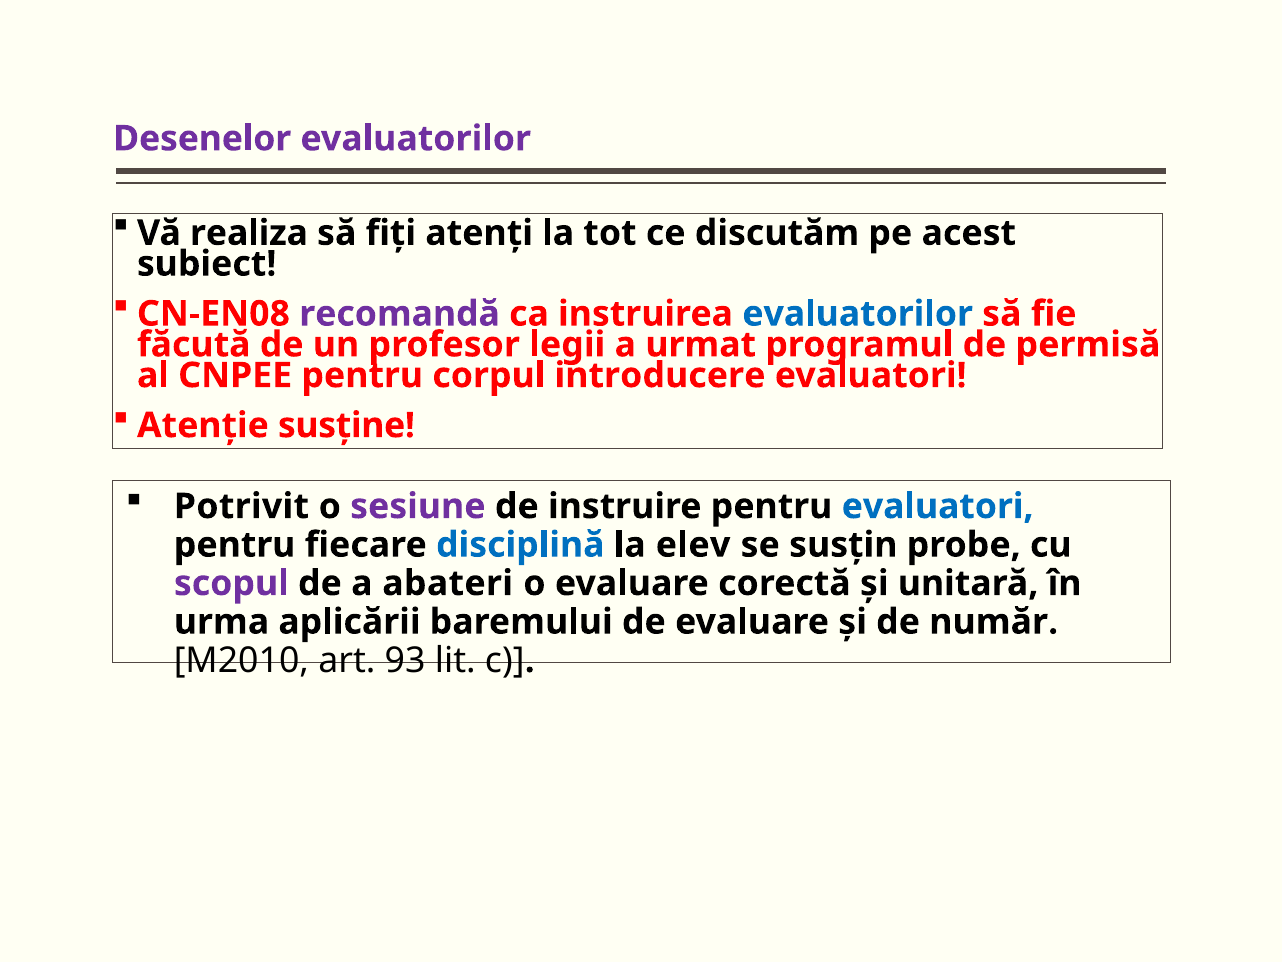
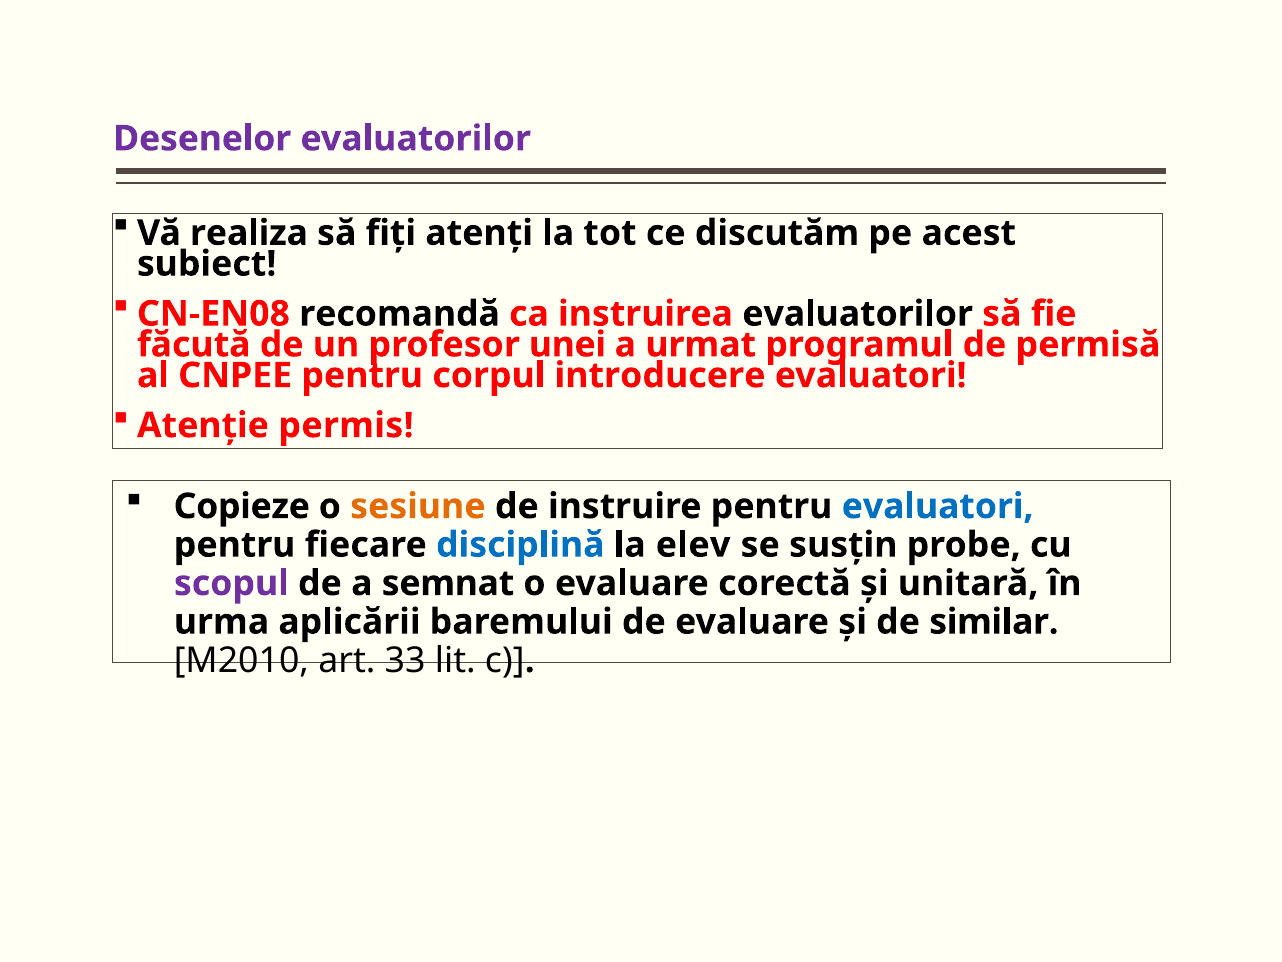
recomandă colour: purple -> black
evaluatorilor at (858, 314) colour: blue -> black
legii: legii -> unei
susţine: susţine -> permis
Potrivit: Potrivit -> Copieze
sesiune colour: purple -> orange
abateri: abateri -> semnat
număr: număr -> similar
93: 93 -> 33
